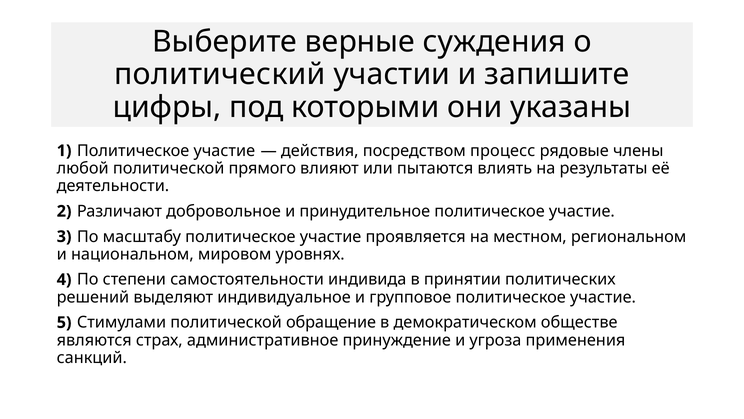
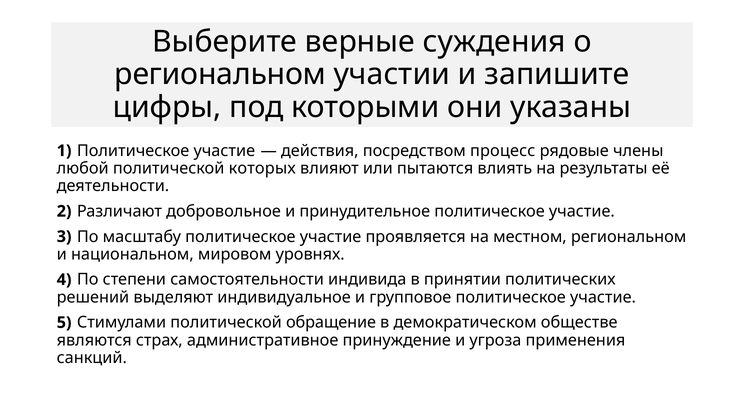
политический at (220, 74): политический -> региональном
прямого: прямого -> которых
